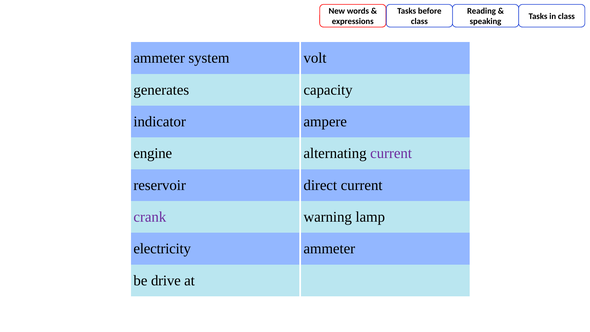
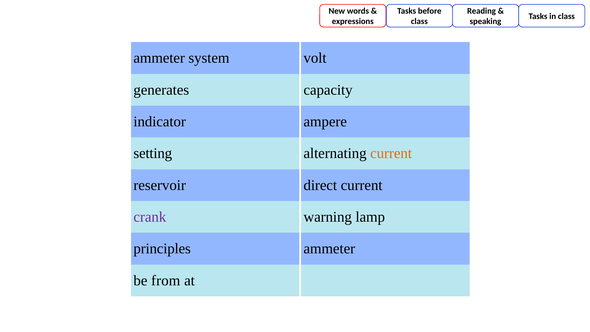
engine: engine -> setting
current at (391, 153) colour: purple -> orange
electricity: electricity -> principles
drive: drive -> from
